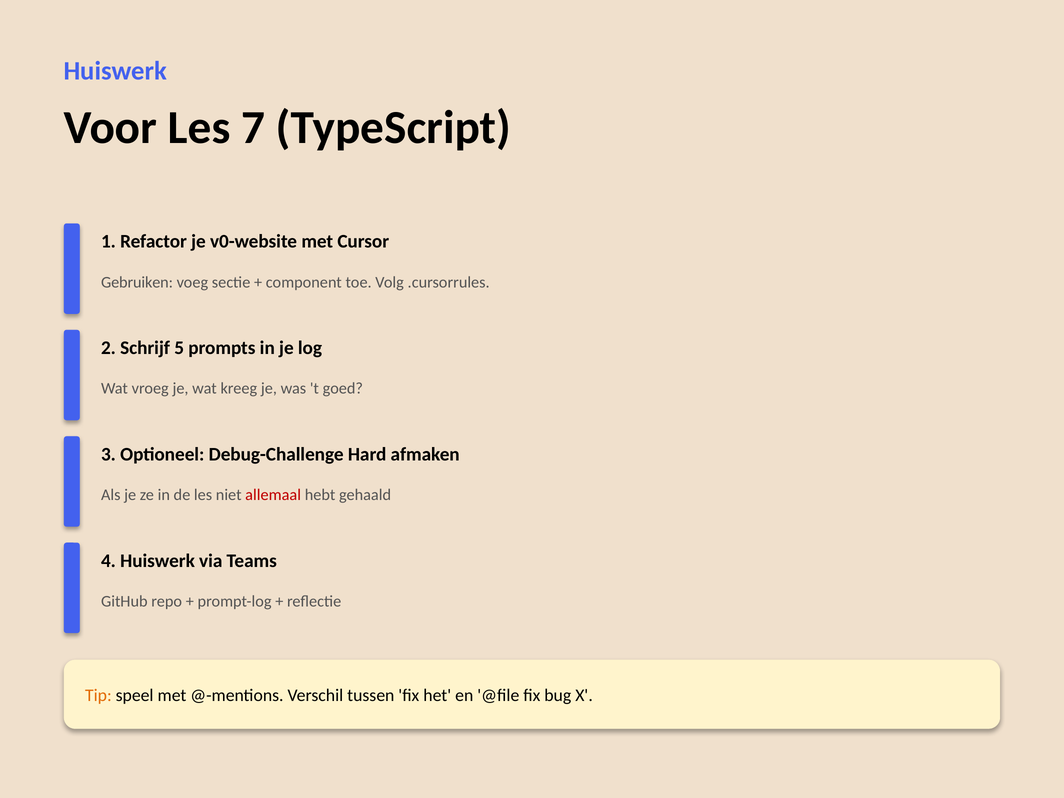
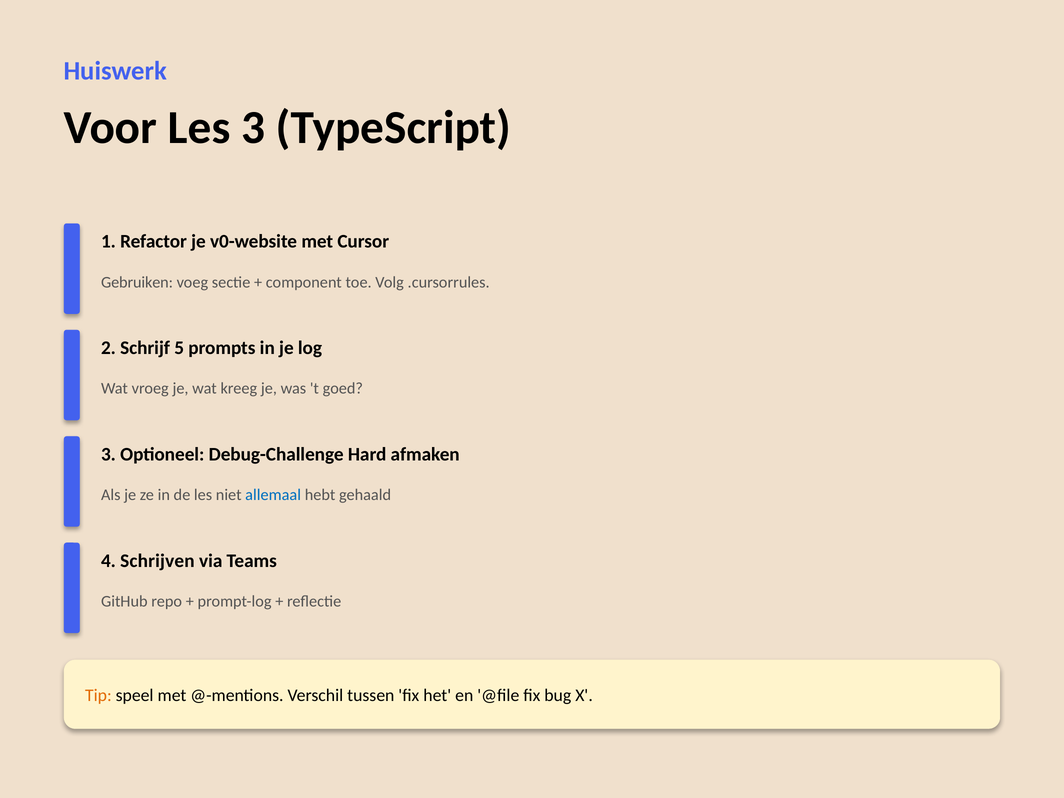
Les 7: 7 -> 3
allemaal colour: red -> blue
4 Huiswerk: Huiswerk -> Schrijven
